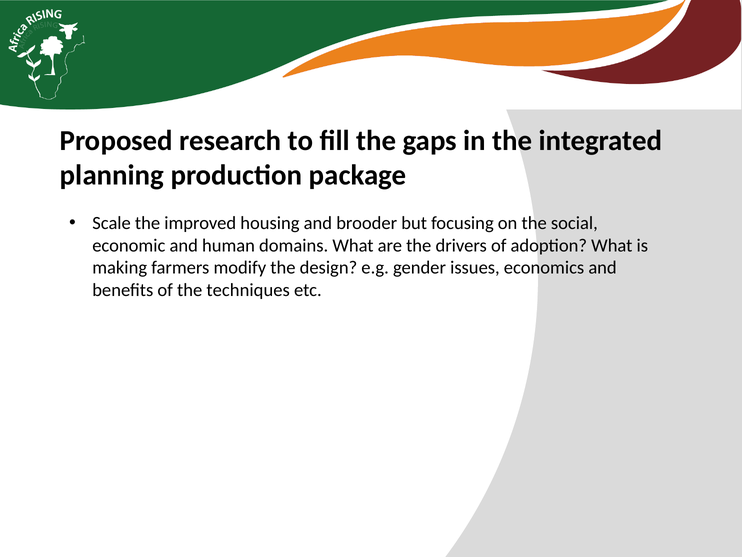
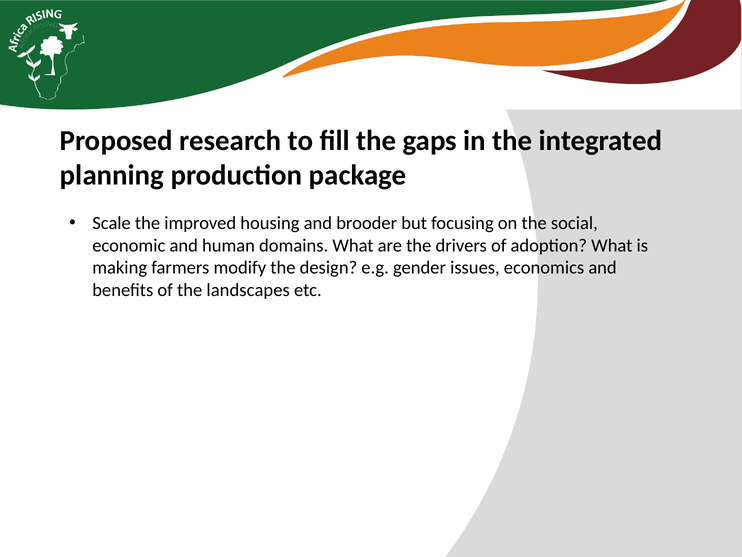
techniques: techniques -> landscapes
